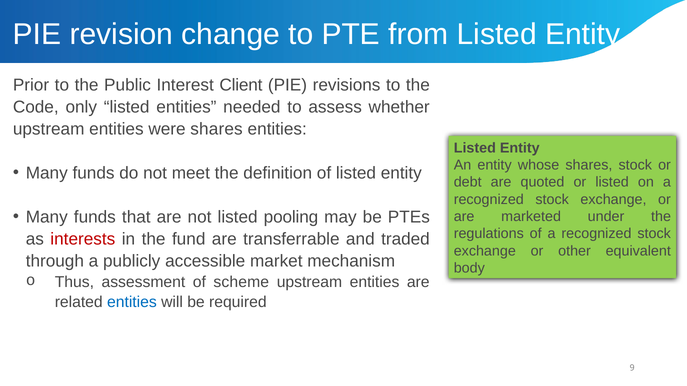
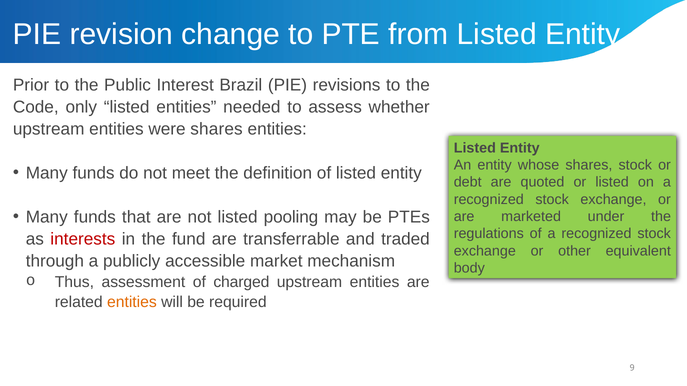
Client: Client -> Brazil
scheme: scheme -> charged
entities at (132, 303) colour: blue -> orange
